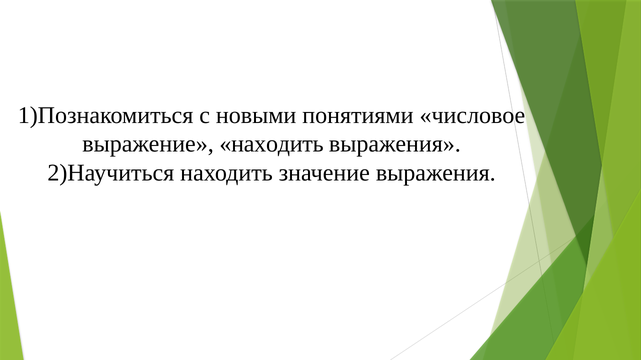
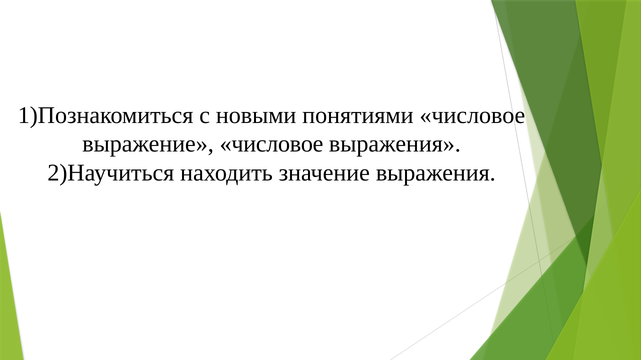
выражение находить: находить -> числовое
